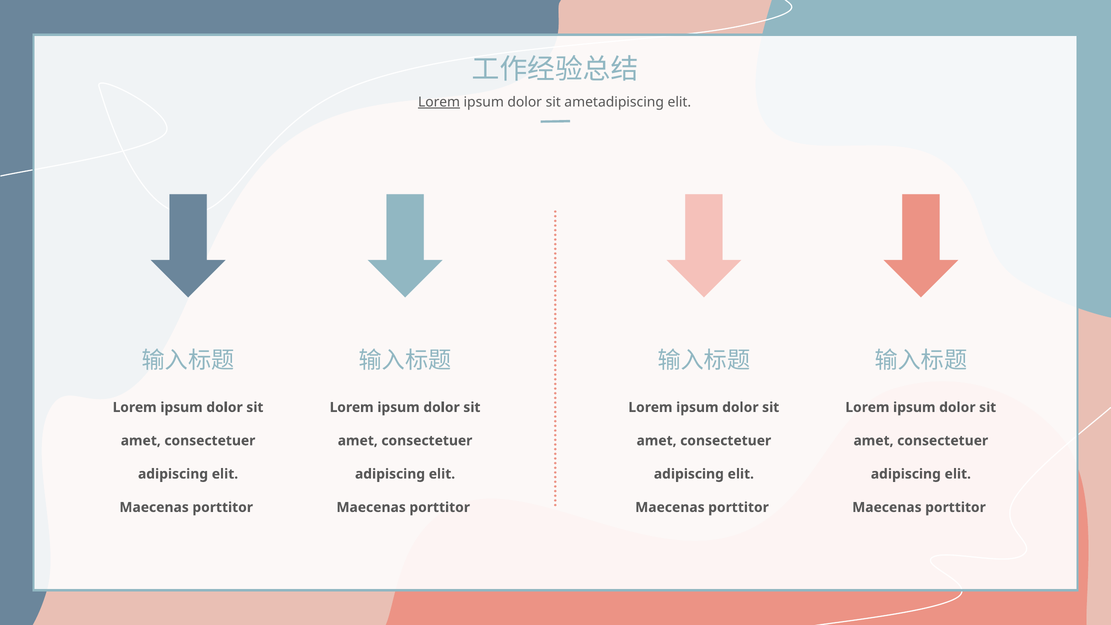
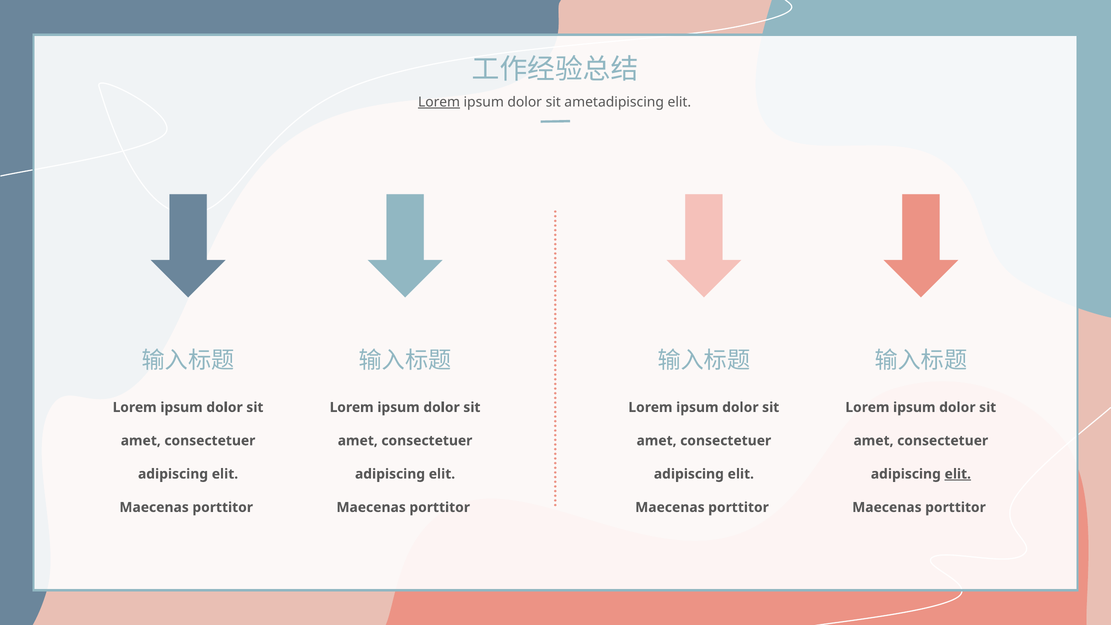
elit at (958, 474) underline: none -> present
